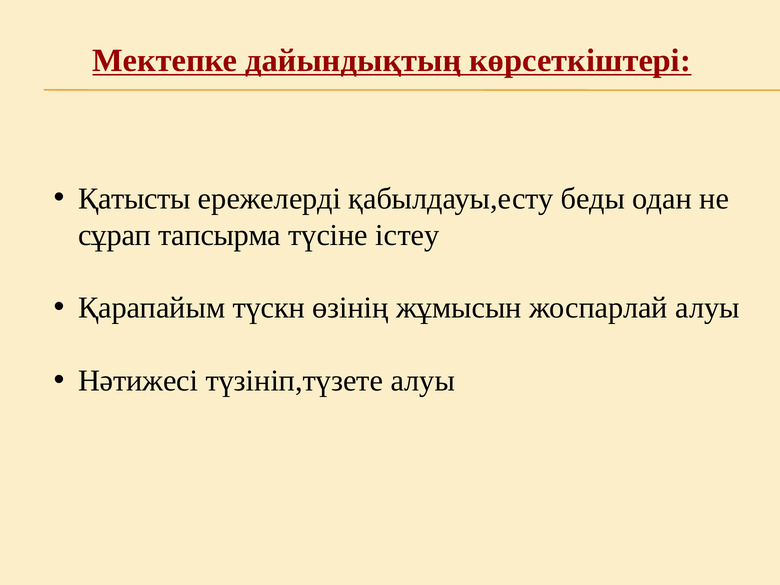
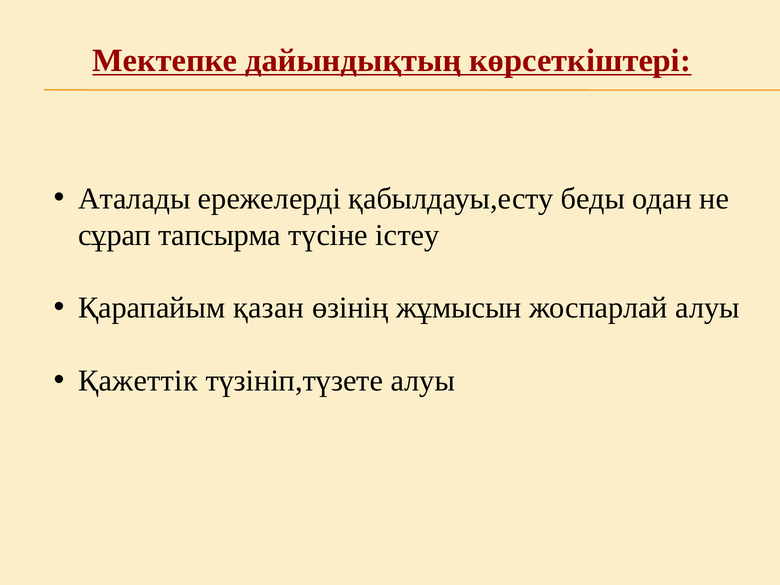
Қатысты: Қатысты -> Аталады
түскн: түскн -> қазан
Нәтижесі: Нәтижесі -> Қажеттік
